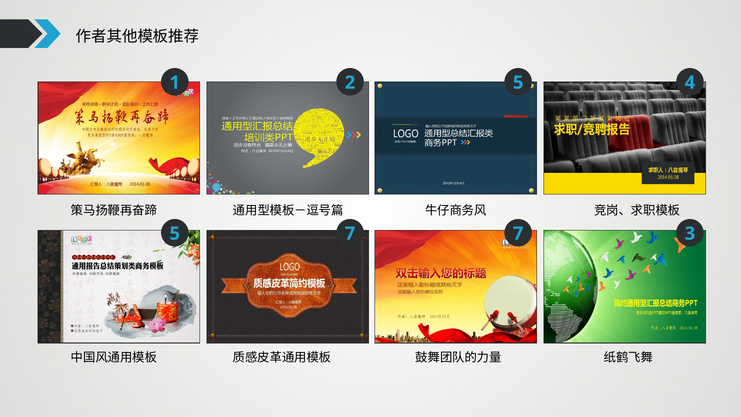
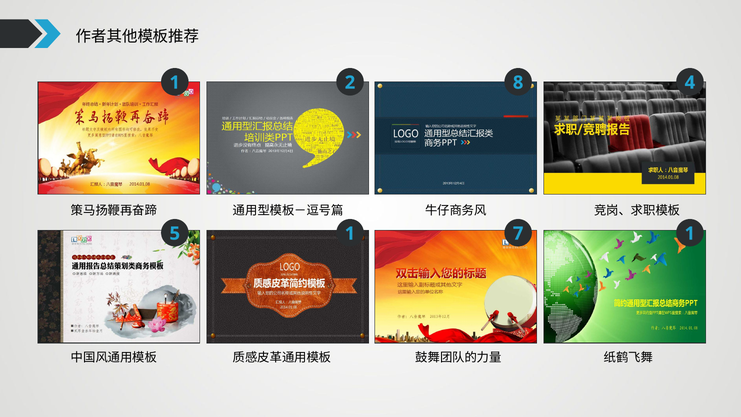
2 5: 5 -> 8
5 7: 7 -> 1
7 3: 3 -> 1
